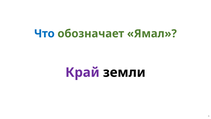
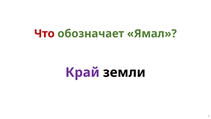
Что colour: blue -> red
